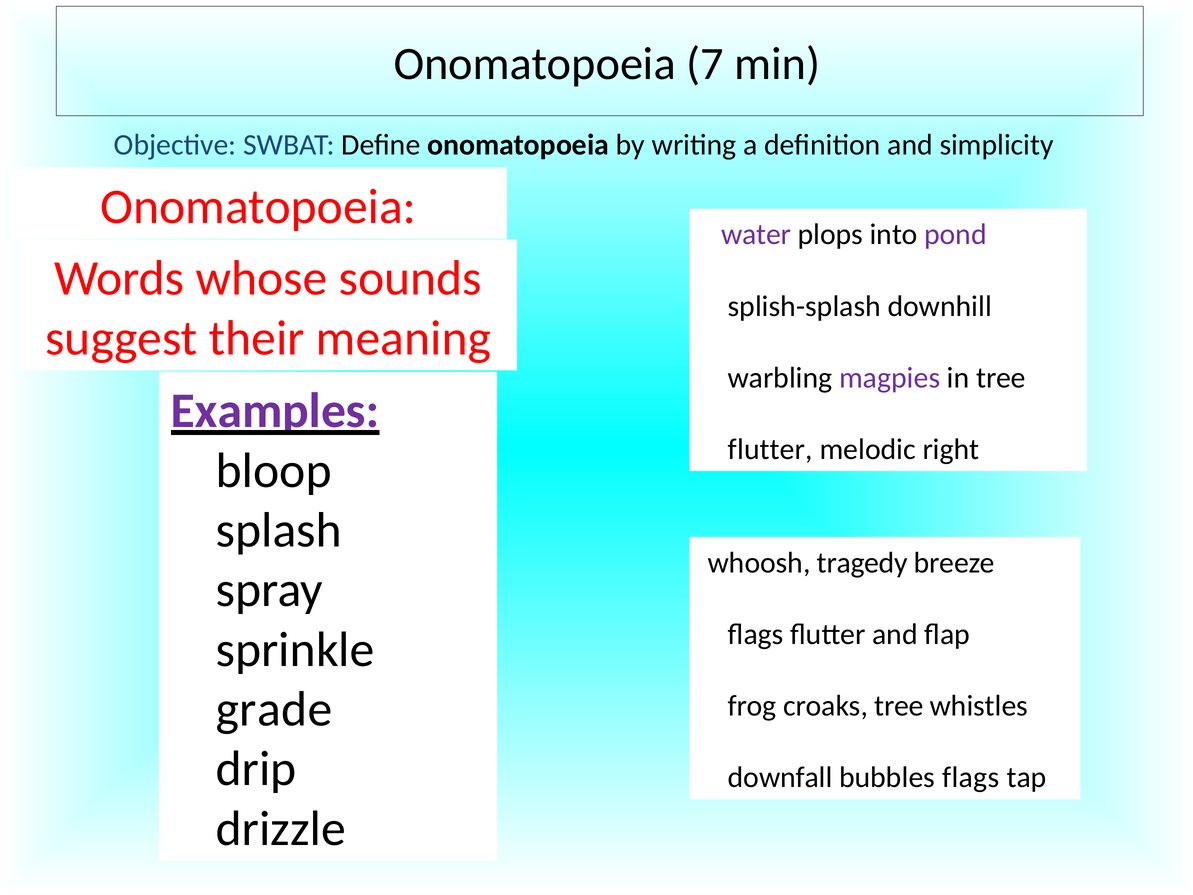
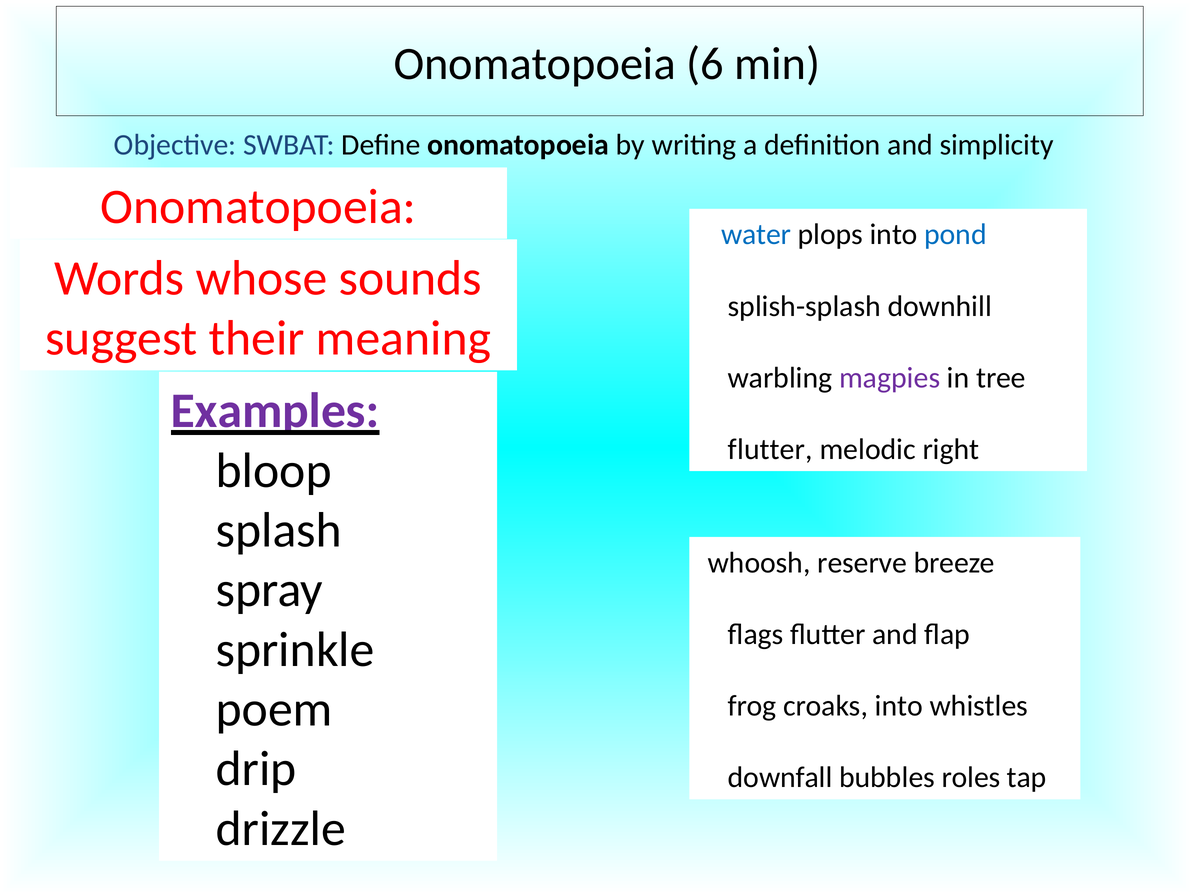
7: 7 -> 6
water colour: purple -> blue
pond colour: purple -> blue
tragedy: tragedy -> reserve
grade: grade -> poem
croaks tree: tree -> into
bubbles flags: flags -> roles
